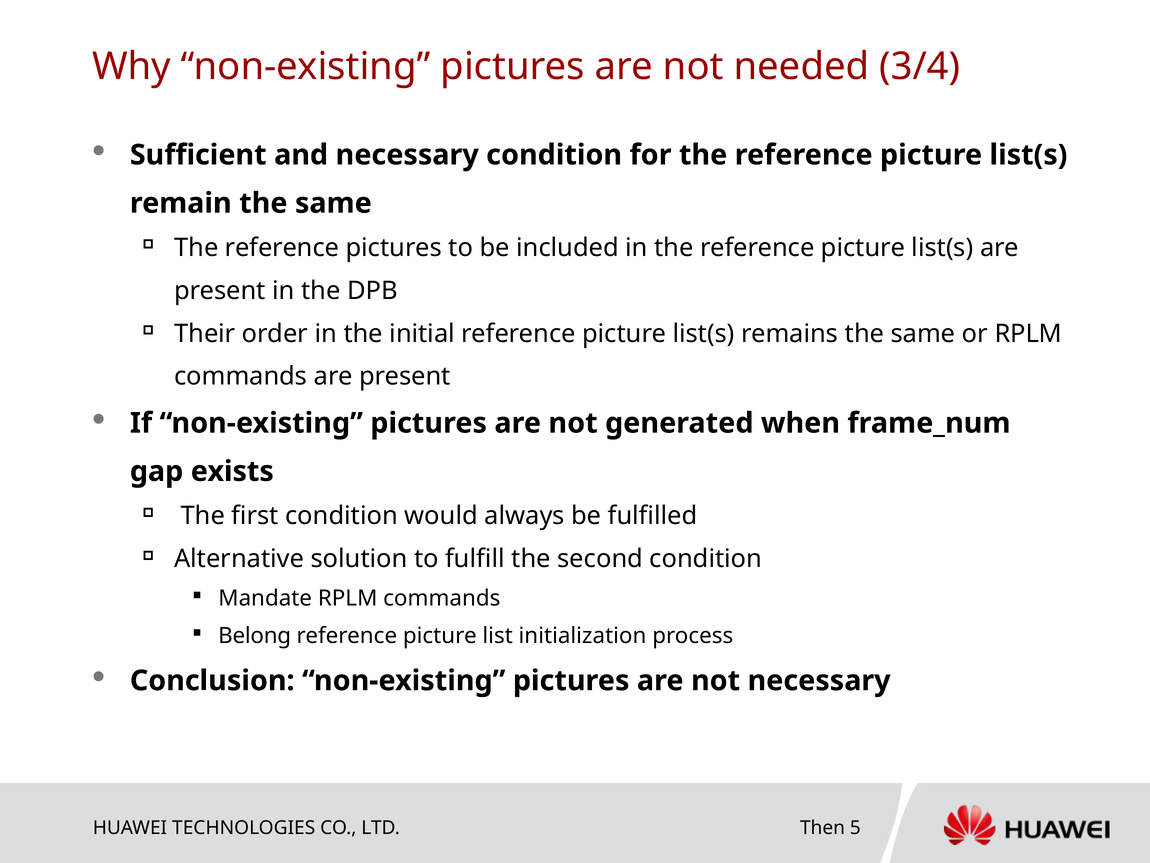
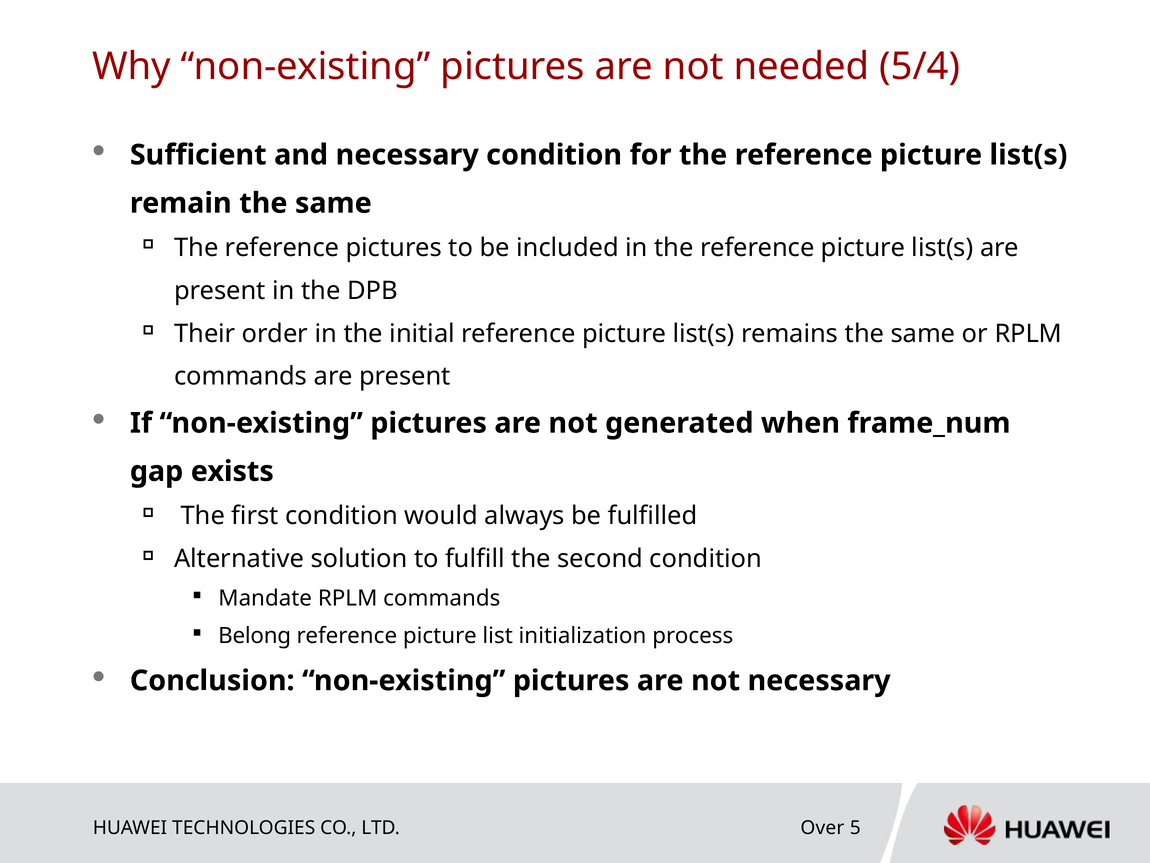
3/4: 3/4 -> 5/4
Then: Then -> Over
